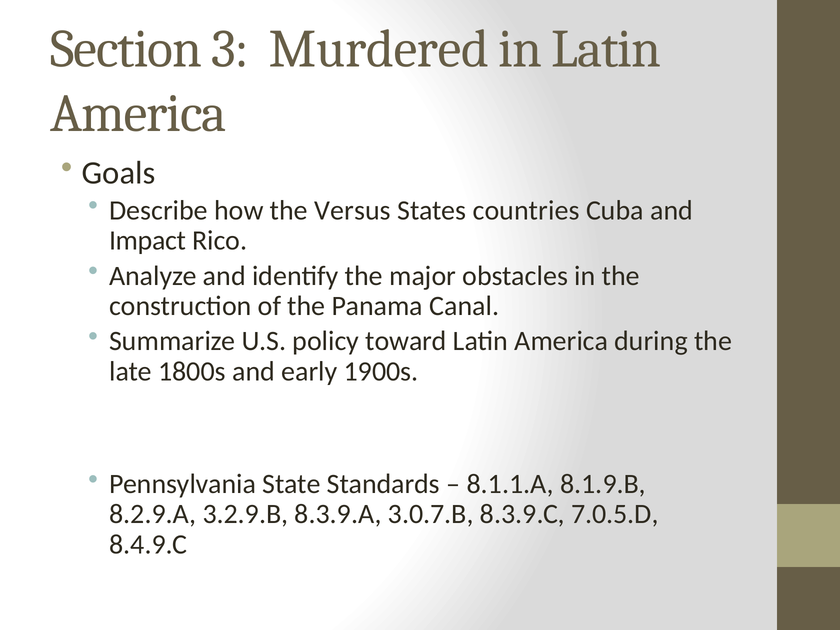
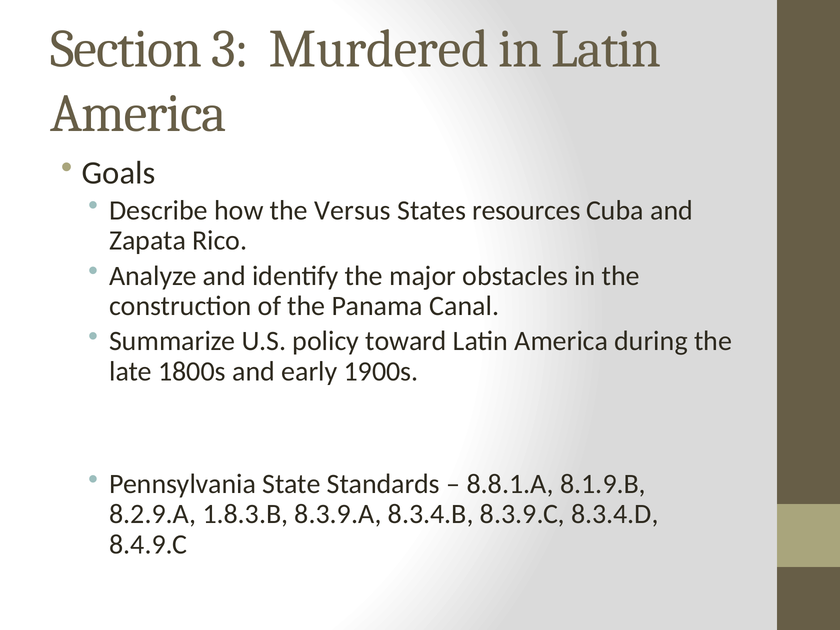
countries: countries -> resources
Impact: Impact -> Zapata
8.1.1.A: 8.1.1.A -> 8.8.1.A
3.2.9.B: 3.2.9.B -> 1.8.3.B
3.0.7.B: 3.0.7.B -> 8.3.4.B
7.0.5.D: 7.0.5.D -> 8.3.4.D
